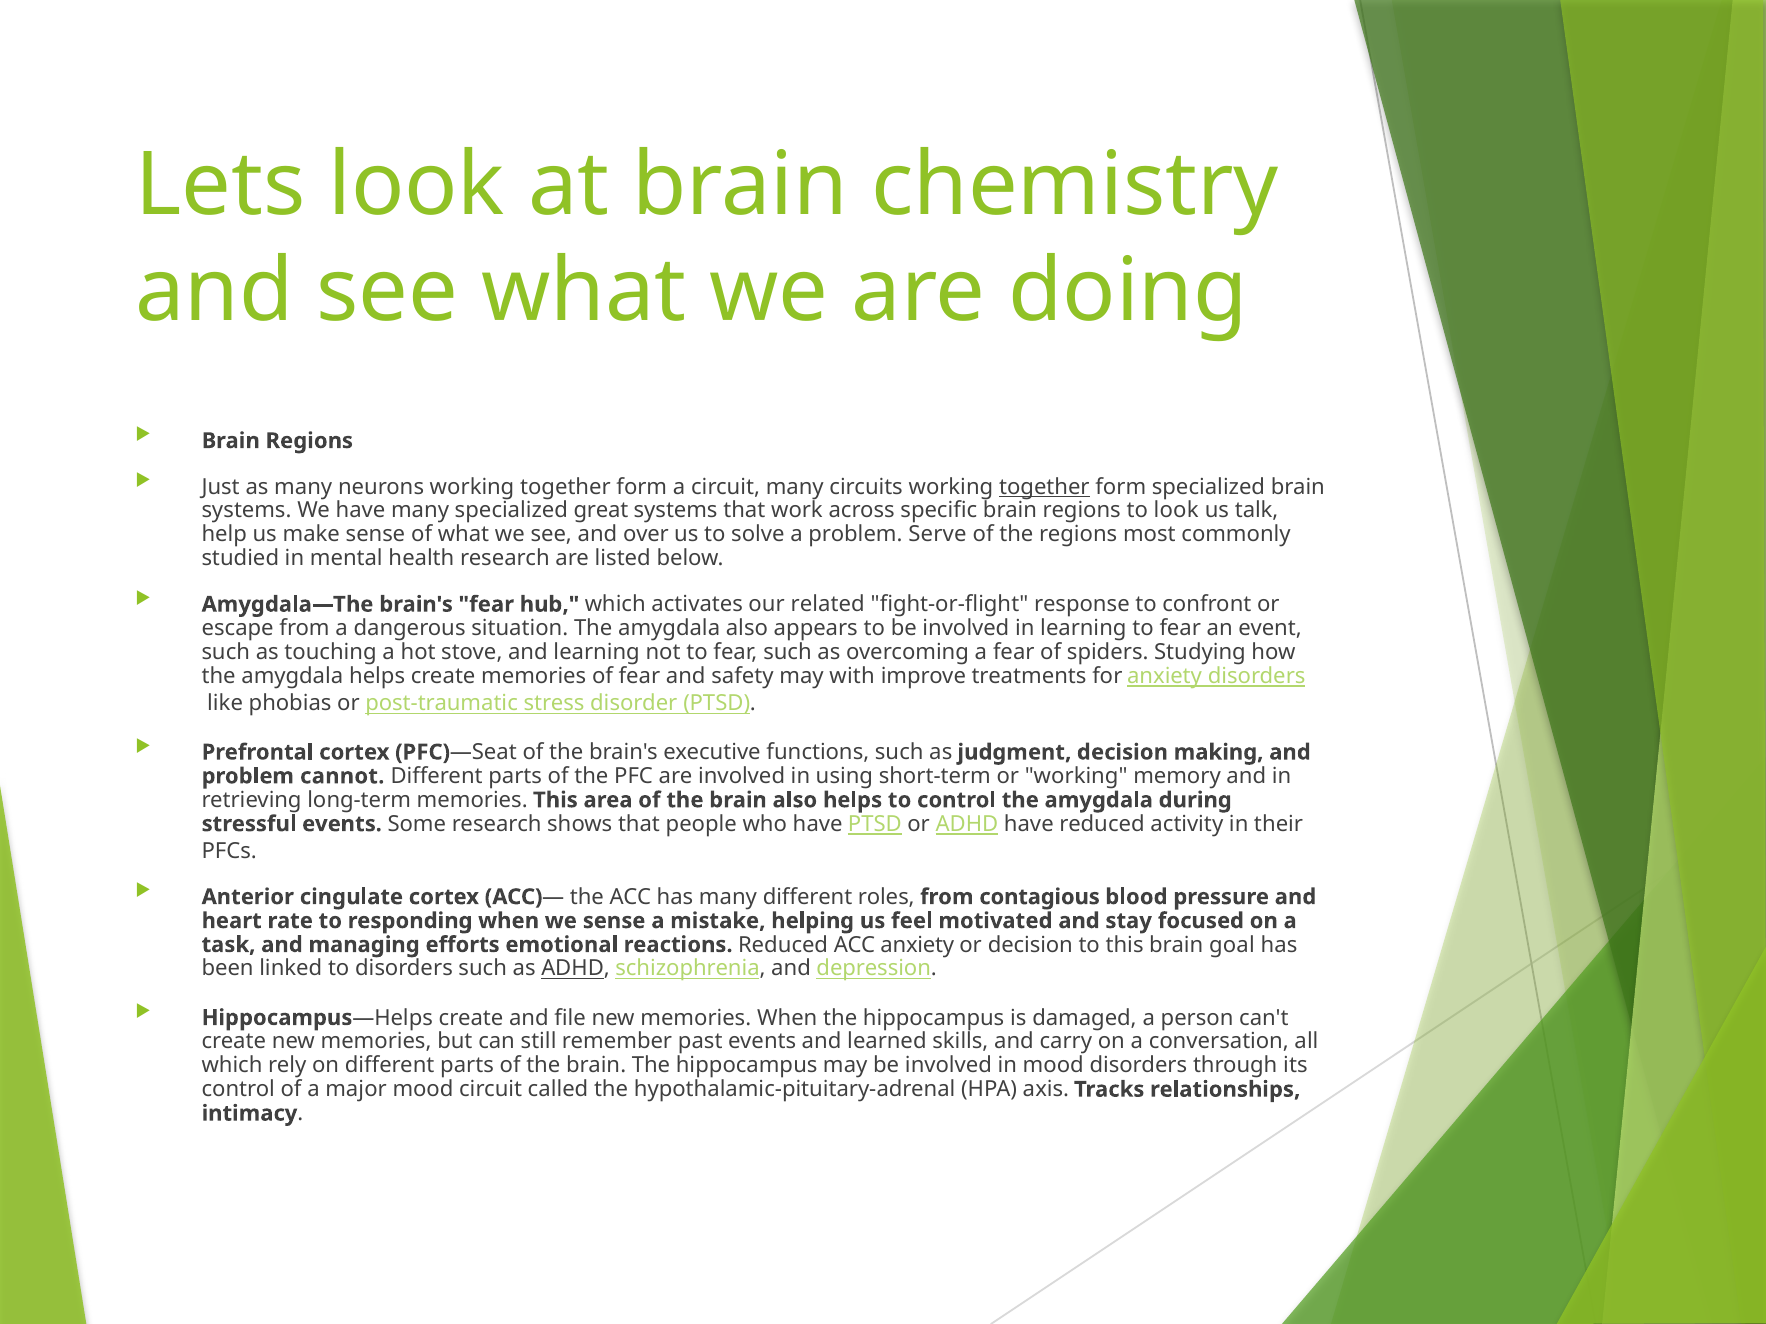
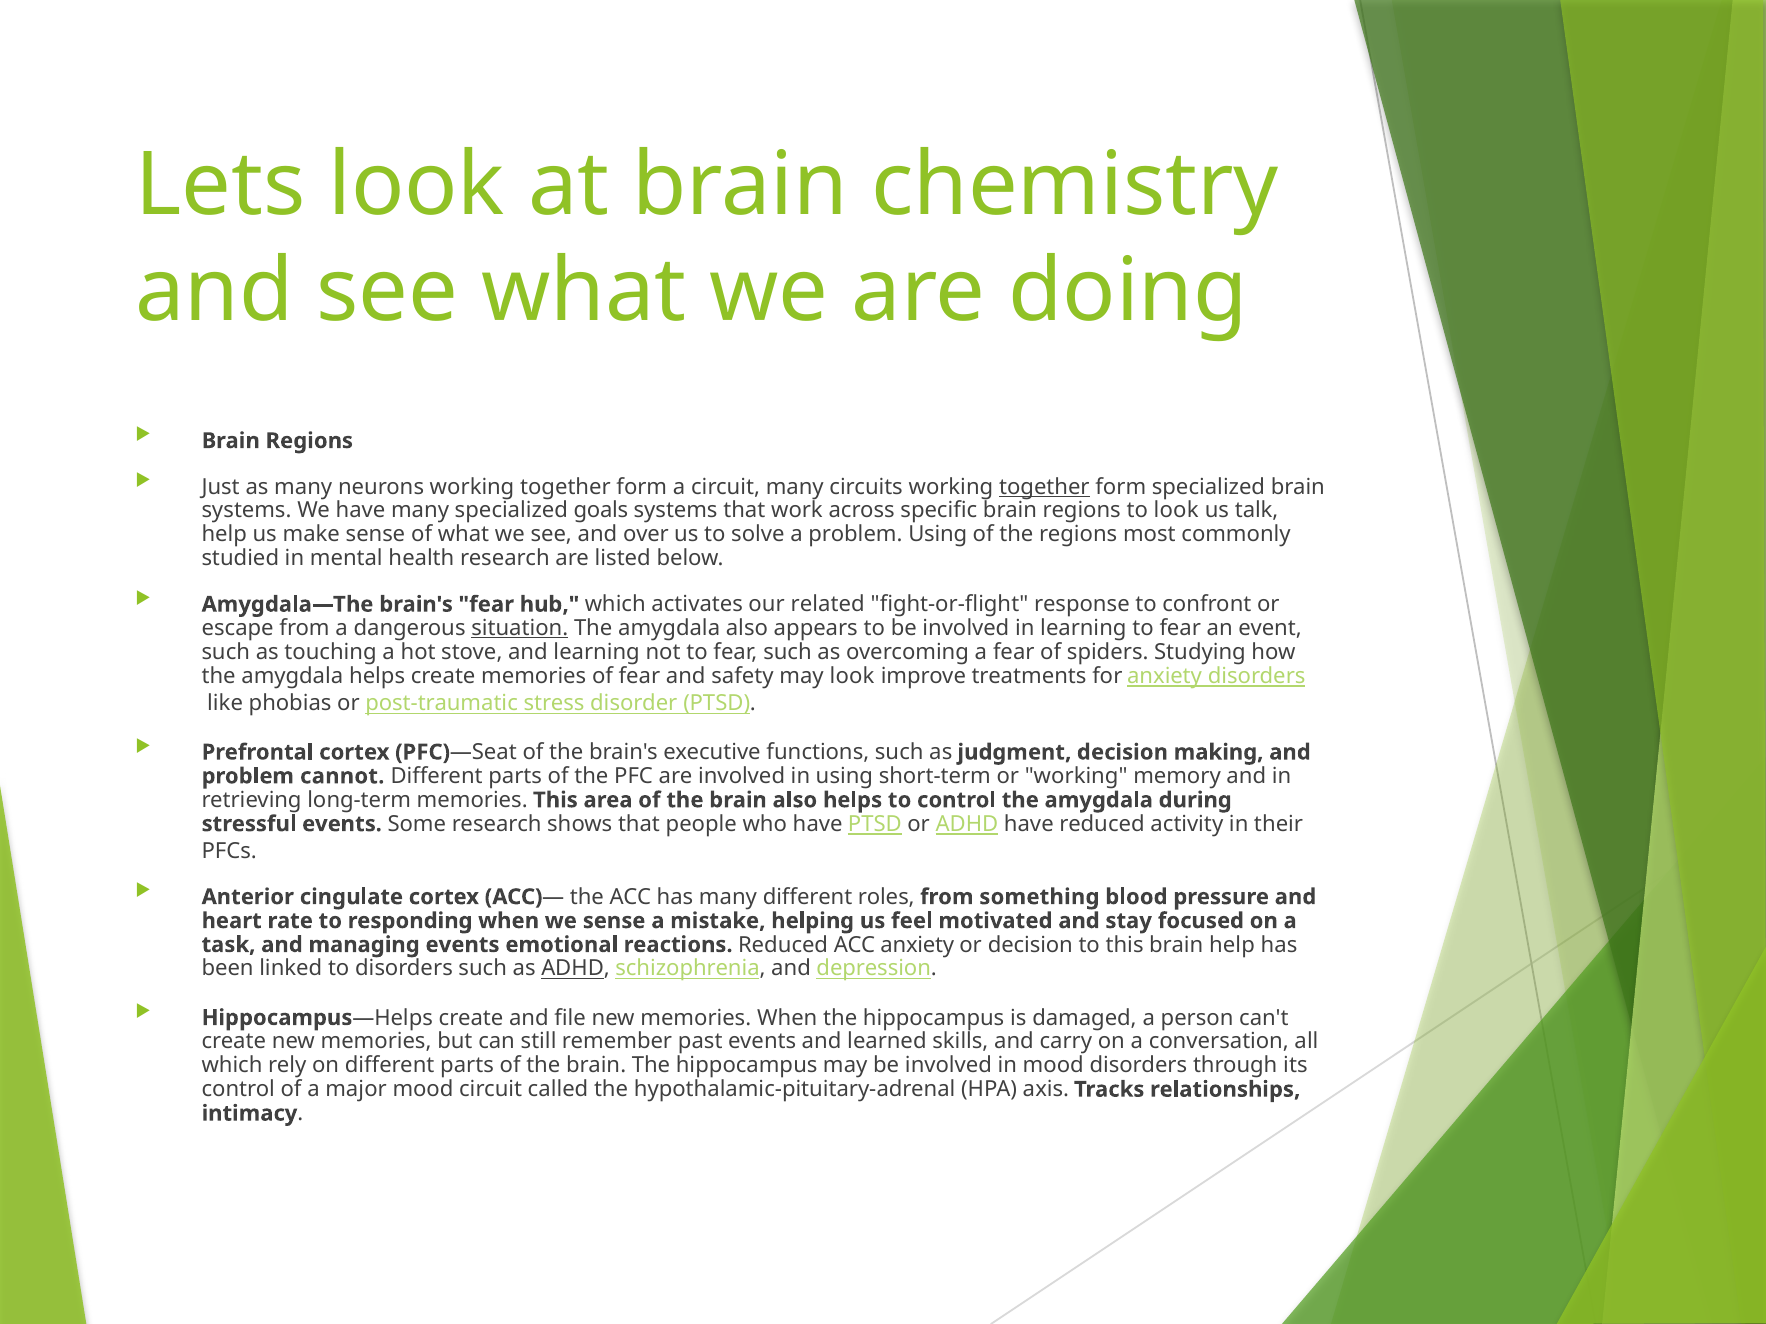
great: great -> goals
problem Serve: Serve -> Using
situation underline: none -> present
may with: with -> look
contagious: contagious -> something
managing efforts: efforts -> events
brain goal: goal -> help
